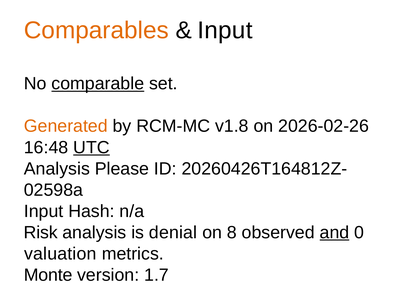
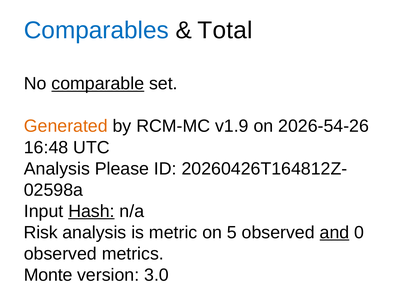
Comparables colour: orange -> blue
Input at (225, 30): Input -> Total
v1.8: v1.8 -> v1.9
2026-02-26: 2026-02-26 -> 2026-54-26
UTC underline: present -> none
Hash underline: none -> present
denial: denial -> metric
8: 8 -> 5
valuation at (60, 254): valuation -> observed
1.7: 1.7 -> 3.0
